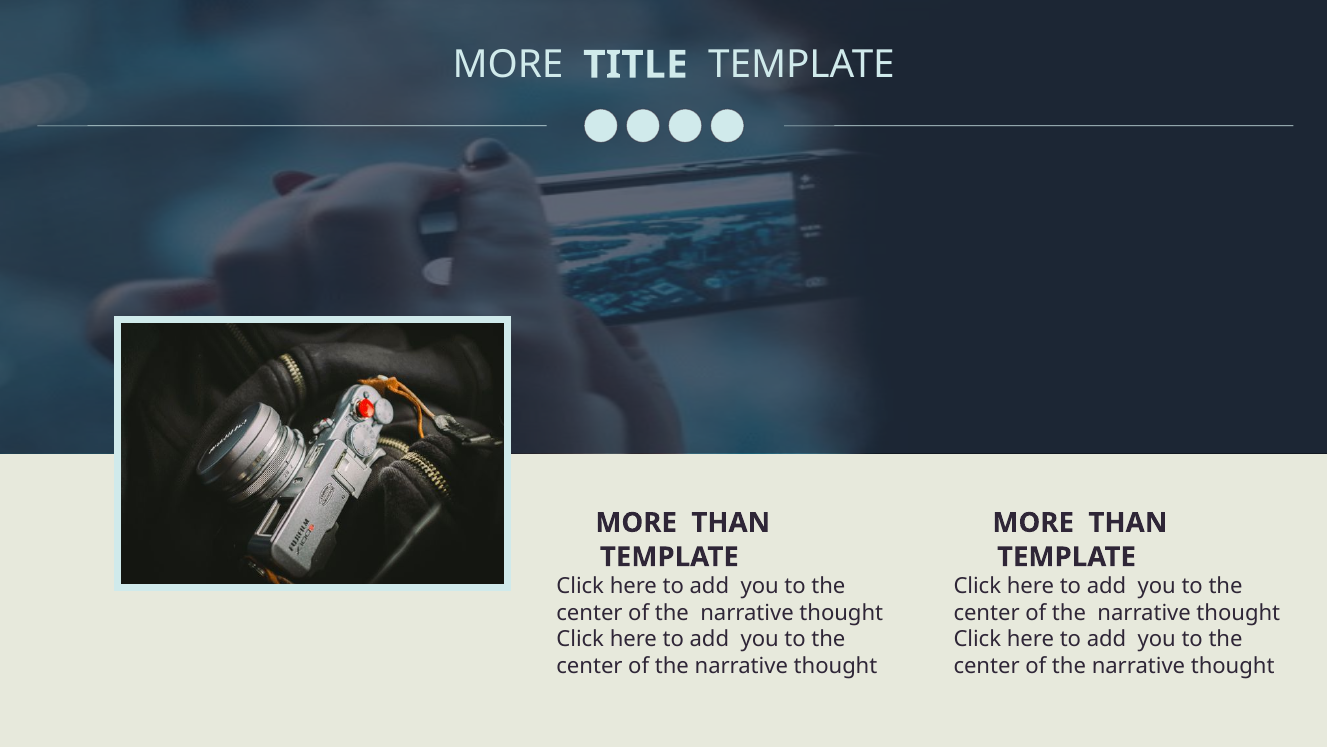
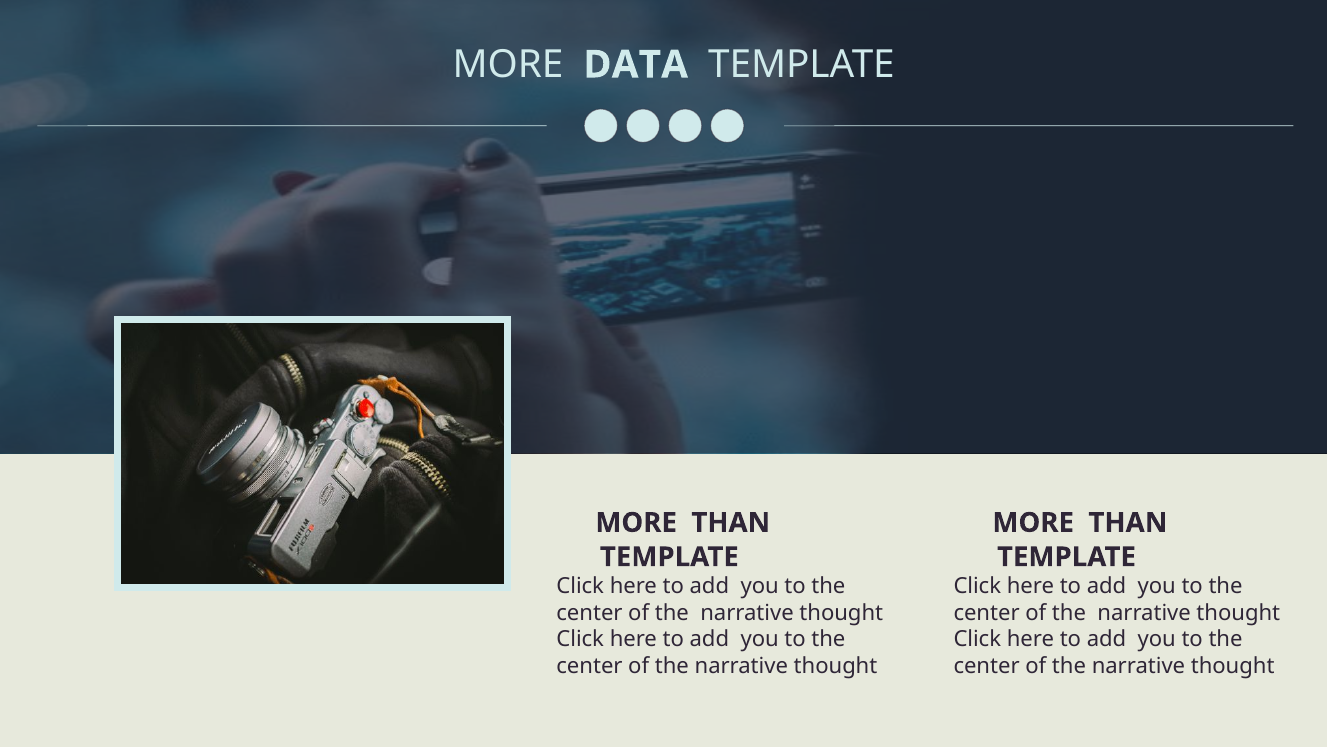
TITLE: TITLE -> DATA
